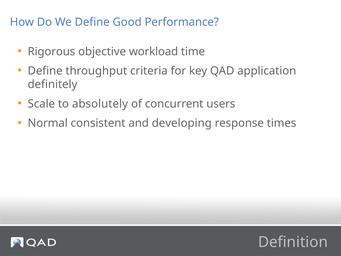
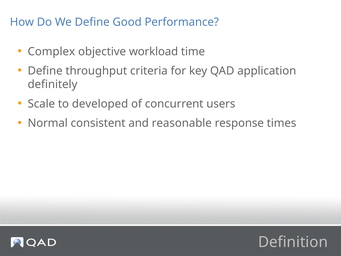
Rigorous: Rigorous -> Complex
absolutely: absolutely -> developed
developing: developing -> reasonable
